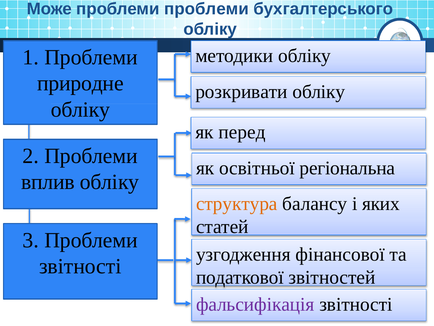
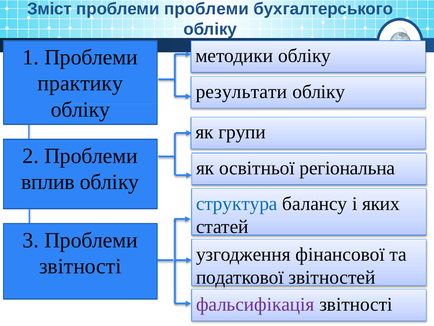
Може: Може -> Зміст
природне: природне -> практику
розкривати: розкривати -> результати
перед: перед -> групи
структура colour: orange -> blue
